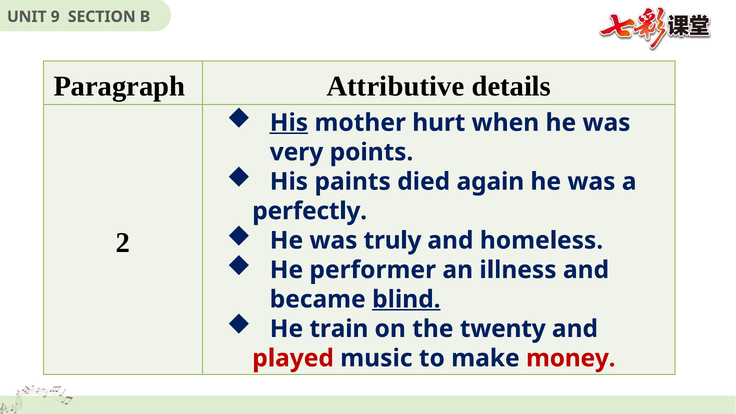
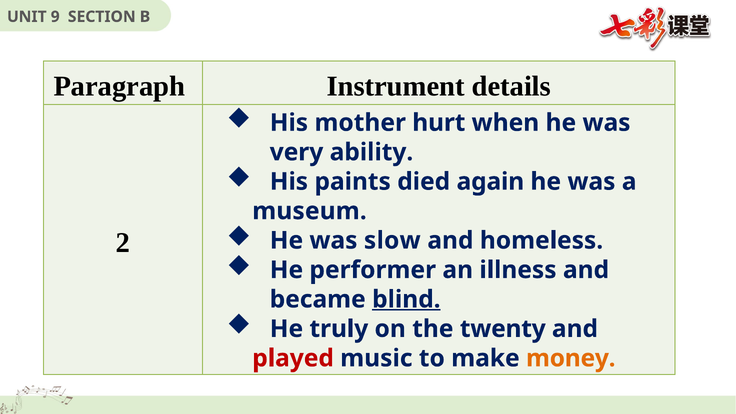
Attributive: Attributive -> Instrument
His at (289, 123) underline: present -> none
points: points -> ability
perfectly: perfectly -> museum
truly: truly -> slow
train: train -> truly
money colour: red -> orange
